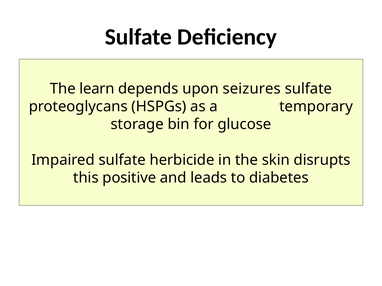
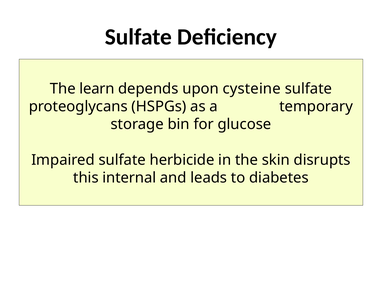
seizures: seizures -> cysteine
positive: positive -> internal
